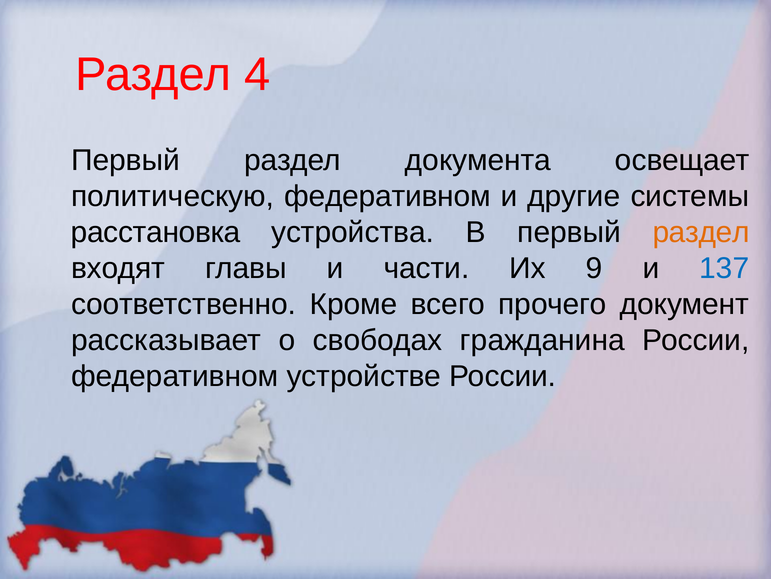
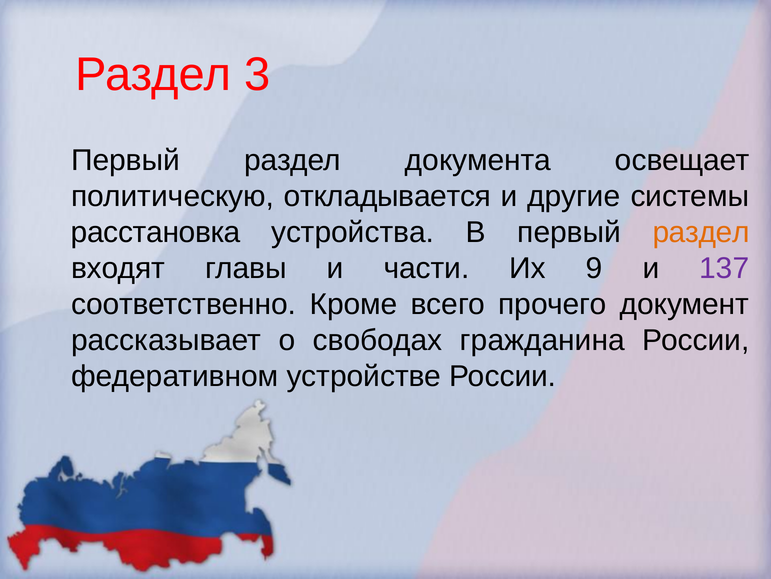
4: 4 -> 3
политическую федеративном: федеративном -> откладывается
137 colour: blue -> purple
